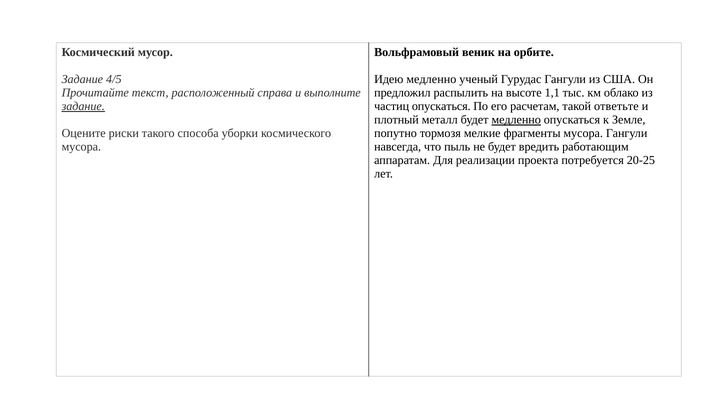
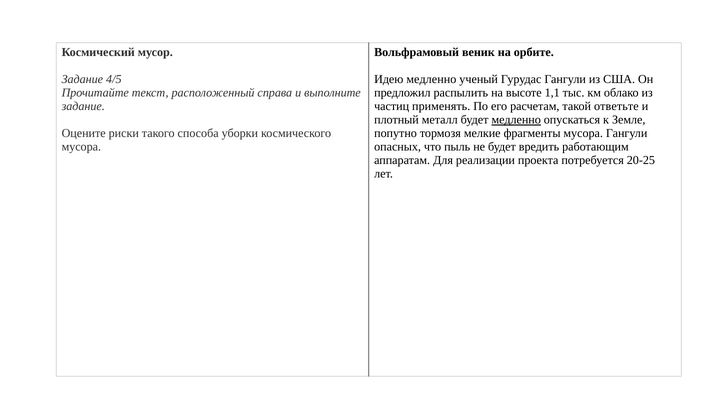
задание at (83, 106) underline: present -> none
частиц опускаться: опускаться -> применять
навсегда: навсегда -> опасных
